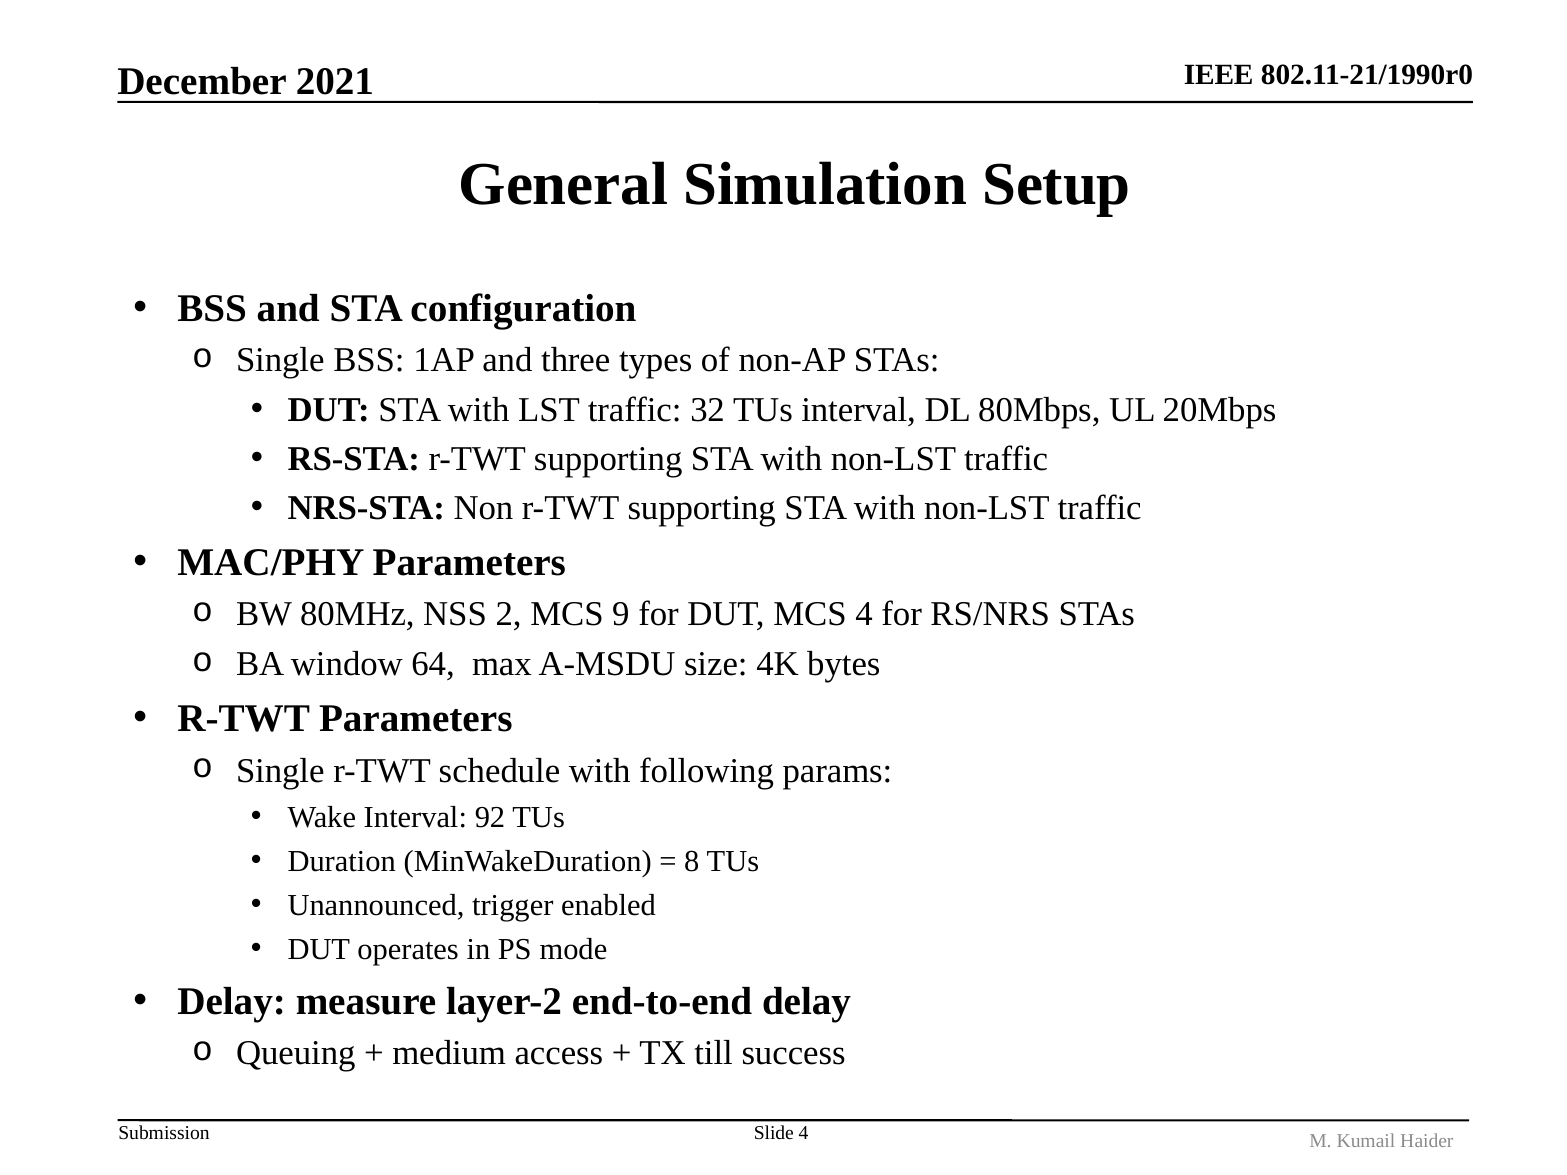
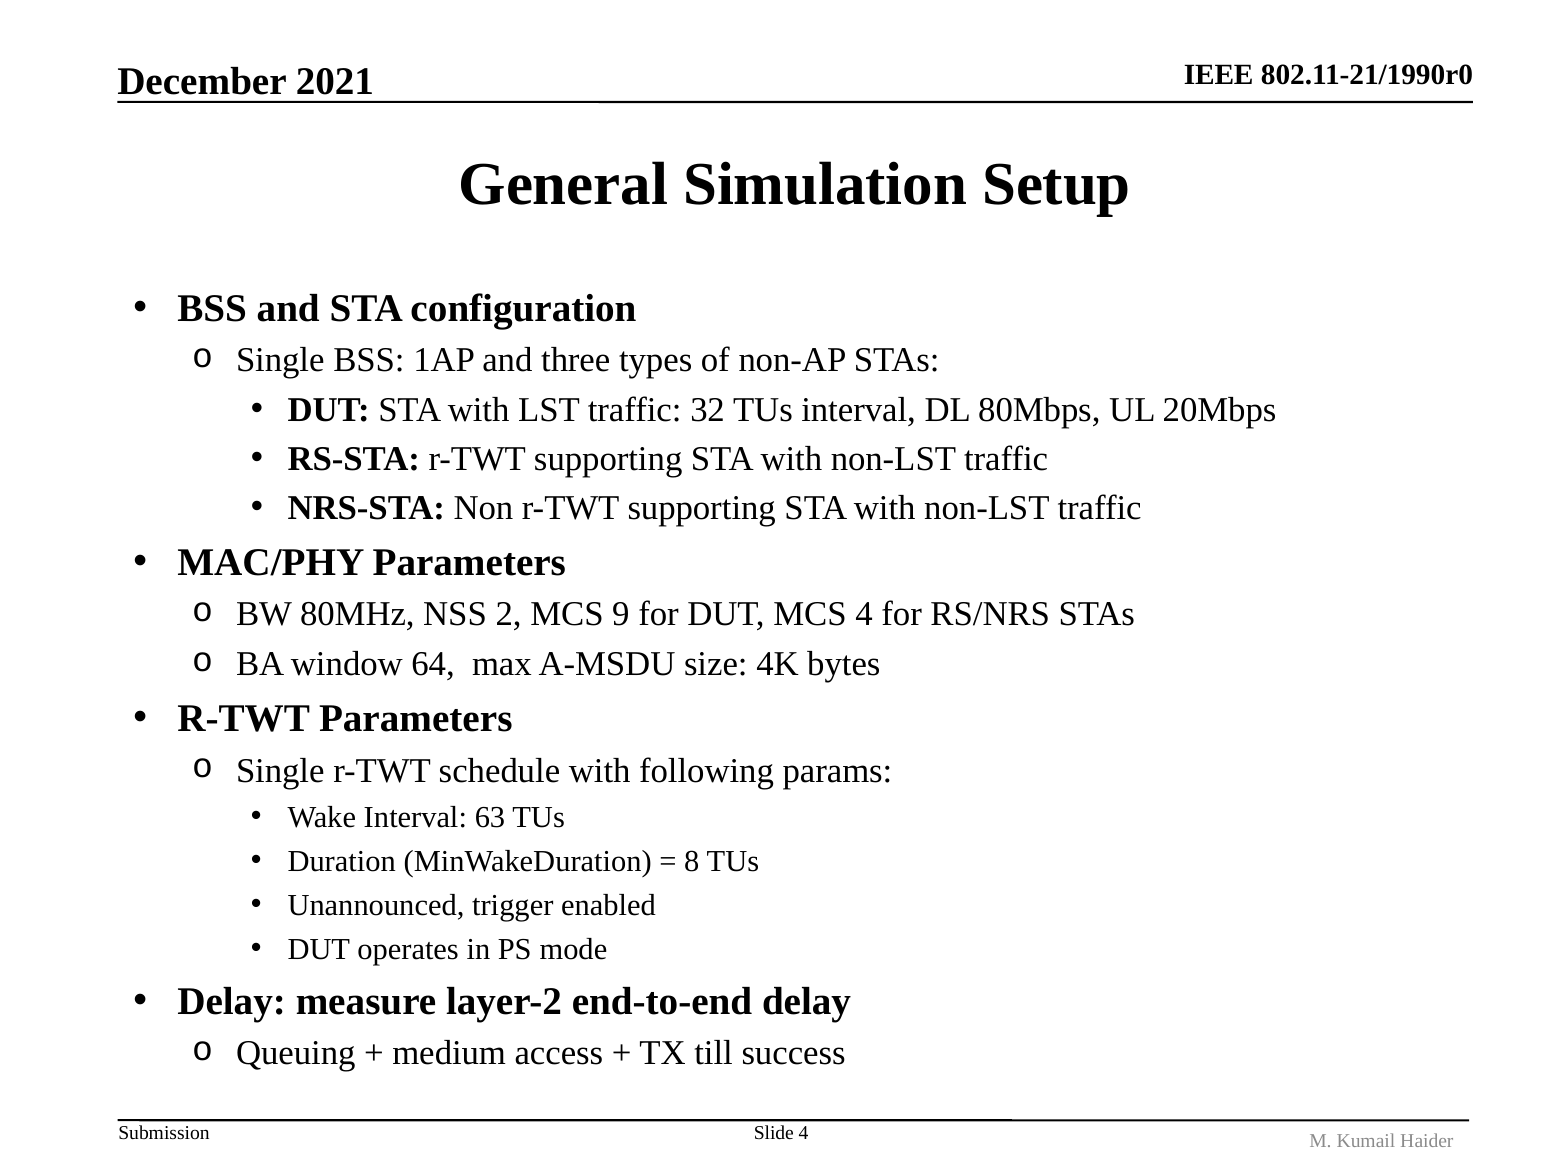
92: 92 -> 63
